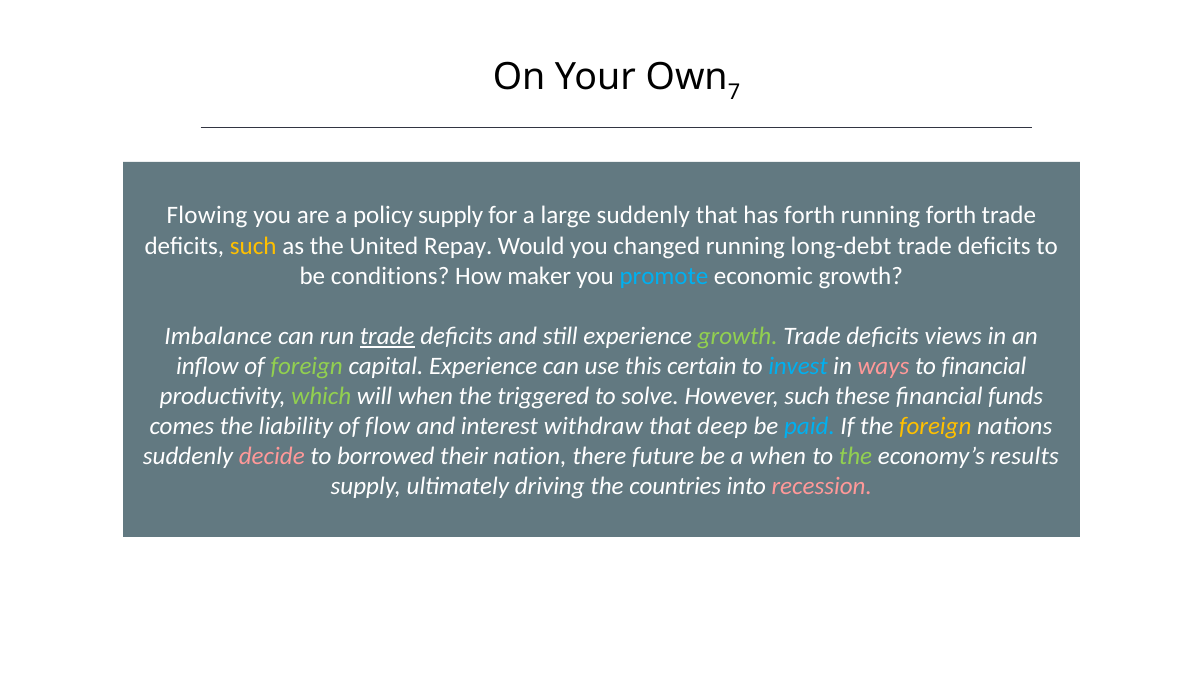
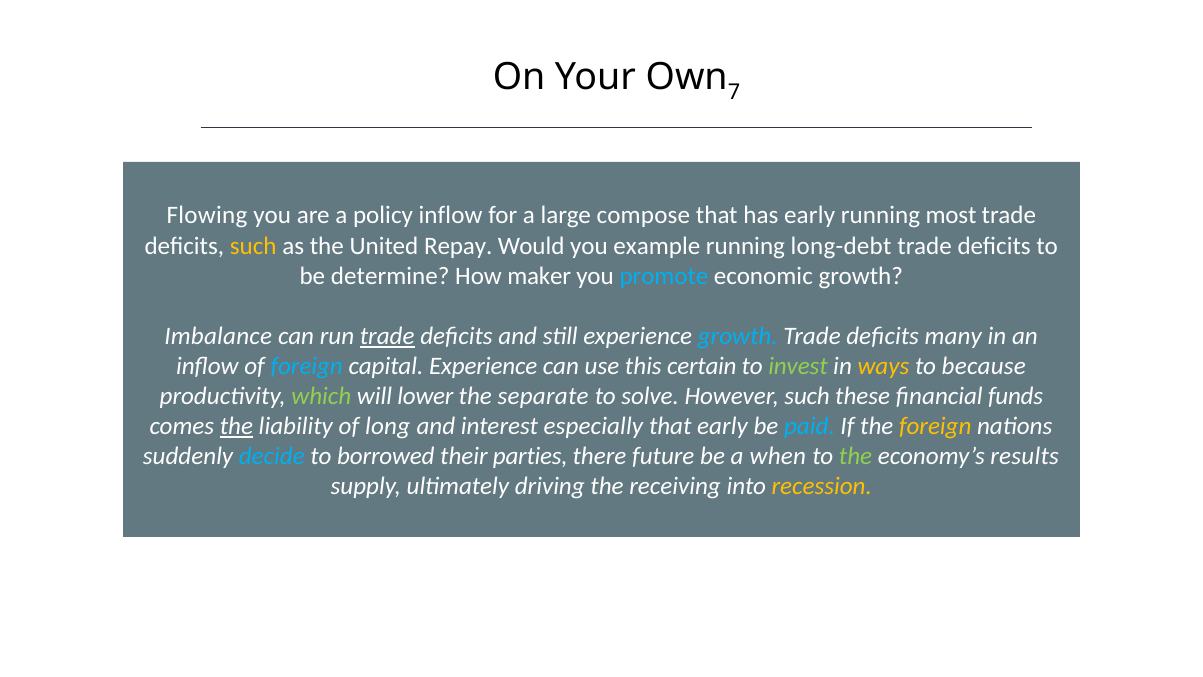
policy supply: supply -> inflow
large suddenly: suddenly -> compose
has forth: forth -> early
running forth: forth -> most
changed: changed -> example
conditions: conditions -> determine
growth at (738, 336) colour: light green -> light blue
views: views -> many
foreign at (307, 366) colour: light green -> light blue
invest colour: light blue -> light green
ways colour: pink -> yellow
to financial: financial -> because
will when: when -> lower
triggered: triggered -> separate
the at (236, 426) underline: none -> present
flow: flow -> long
withdraw: withdraw -> especially
that deep: deep -> early
decide colour: pink -> light blue
nation: nation -> parties
countries: countries -> receiving
recession colour: pink -> yellow
